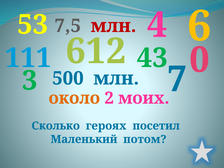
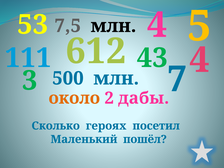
6: 6 -> 5
млн at (113, 26) colour: red -> black
612 0: 0 -> 4
моих: моих -> дабы
потом: потом -> пошёл
